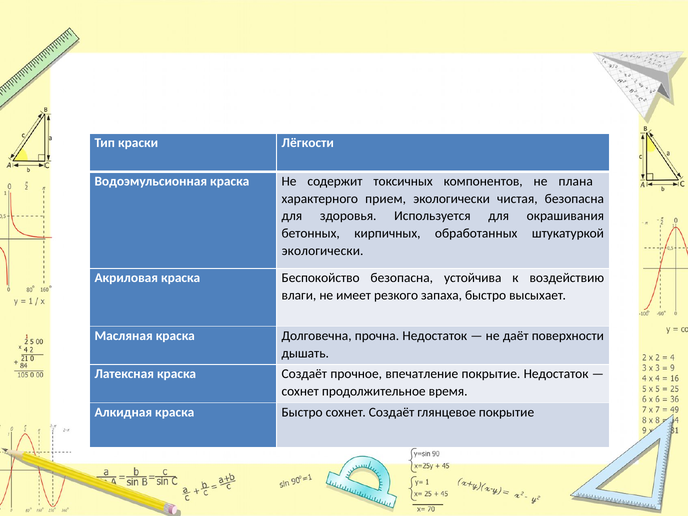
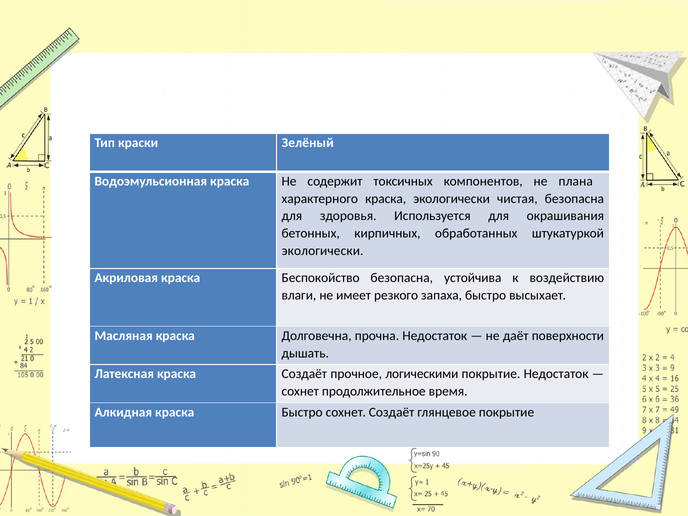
Лёгкости: Лёгкости -> Зелёный
характерного прием: прием -> краска
впечатление: впечатление -> логическими
